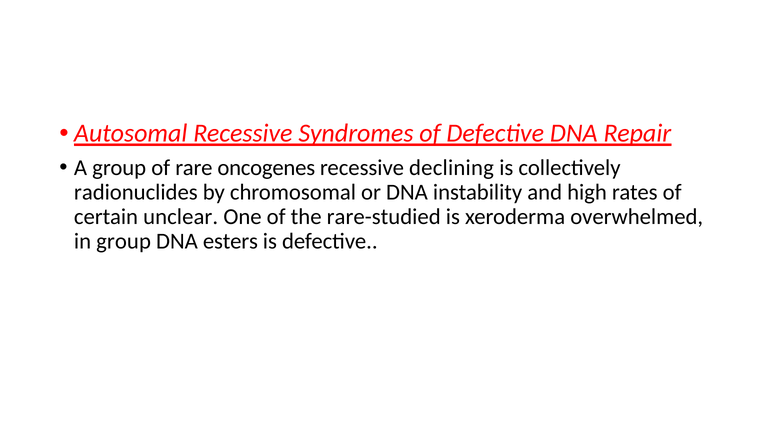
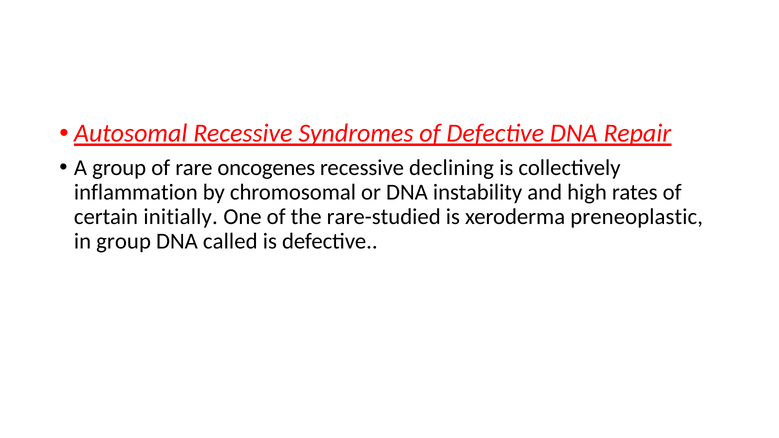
radionuclides: radionuclides -> inflammation
unclear: unclear -> initially
overwhelmed: overwhelmed -> preneoplastic
esters: esters -> called
